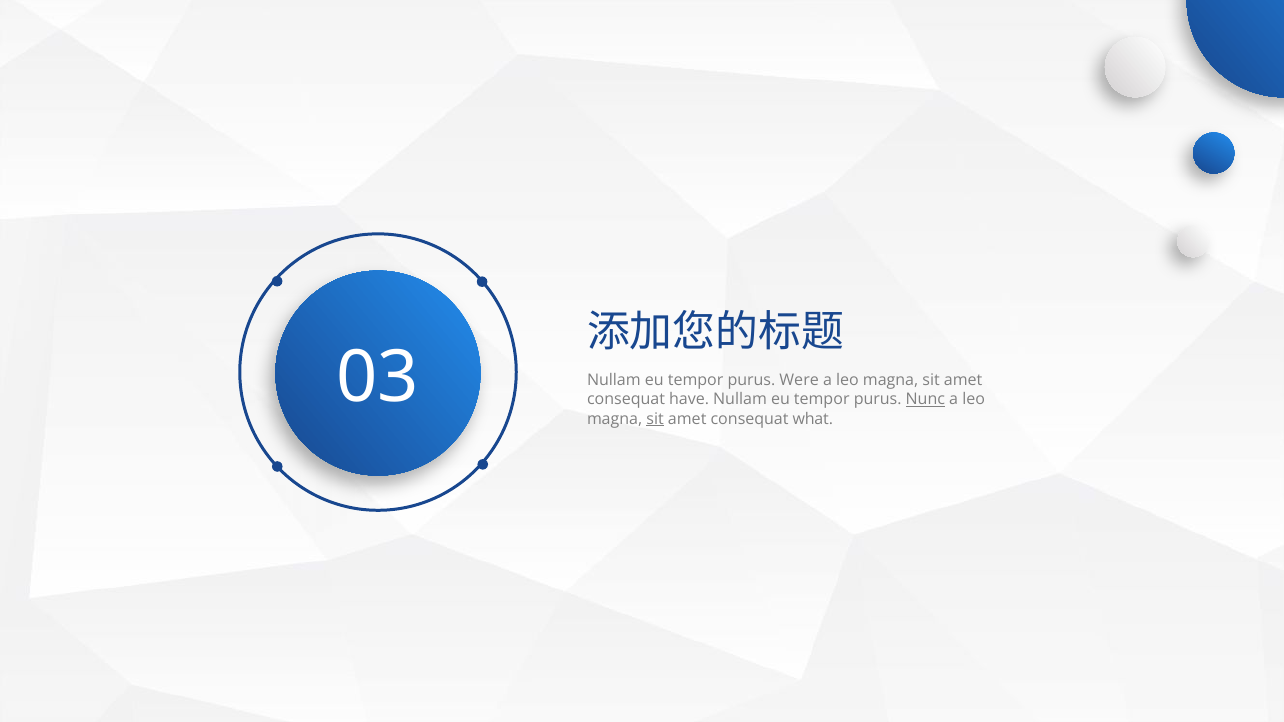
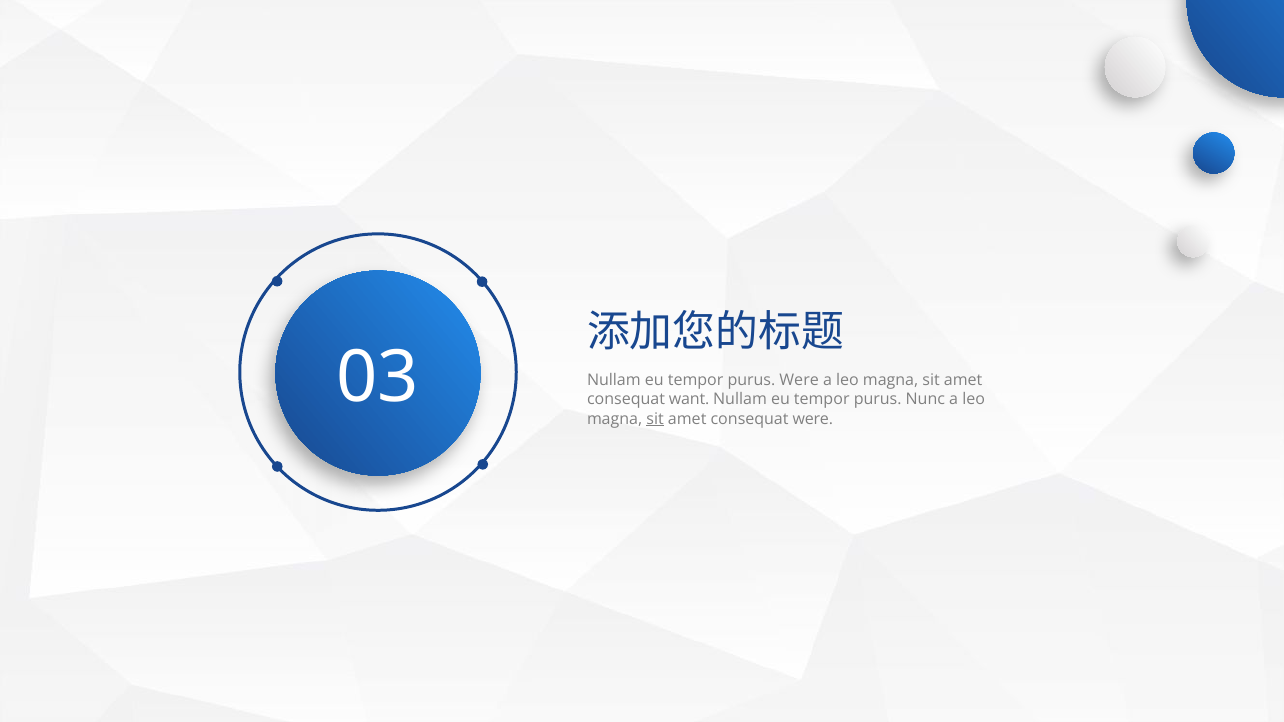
have: have -> want
Nunc underline: present -> none
consequat what: what -> were
